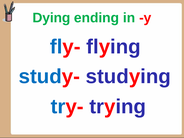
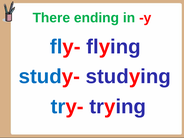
Dying: Dying -> There
